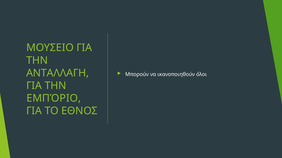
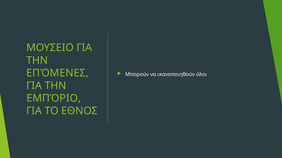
ΑΝΤΑΛΛΑΓΗ: ΑΝΤΑΛΛΑΓΗ -> ΕΠΌΜΕΝΕΣ
